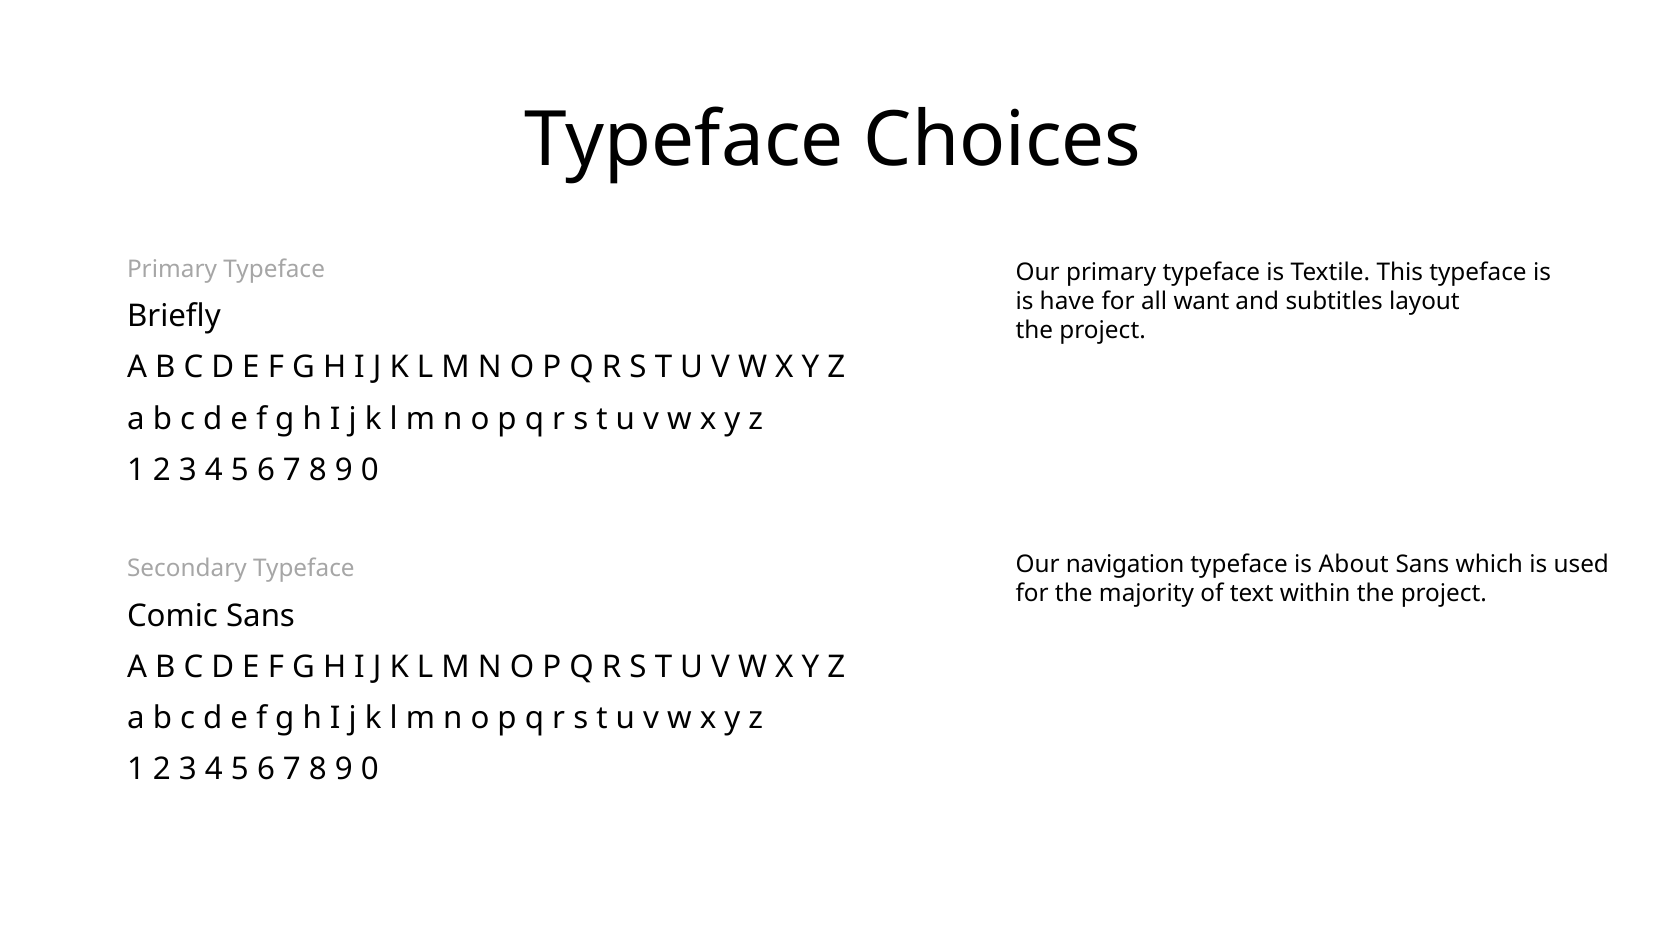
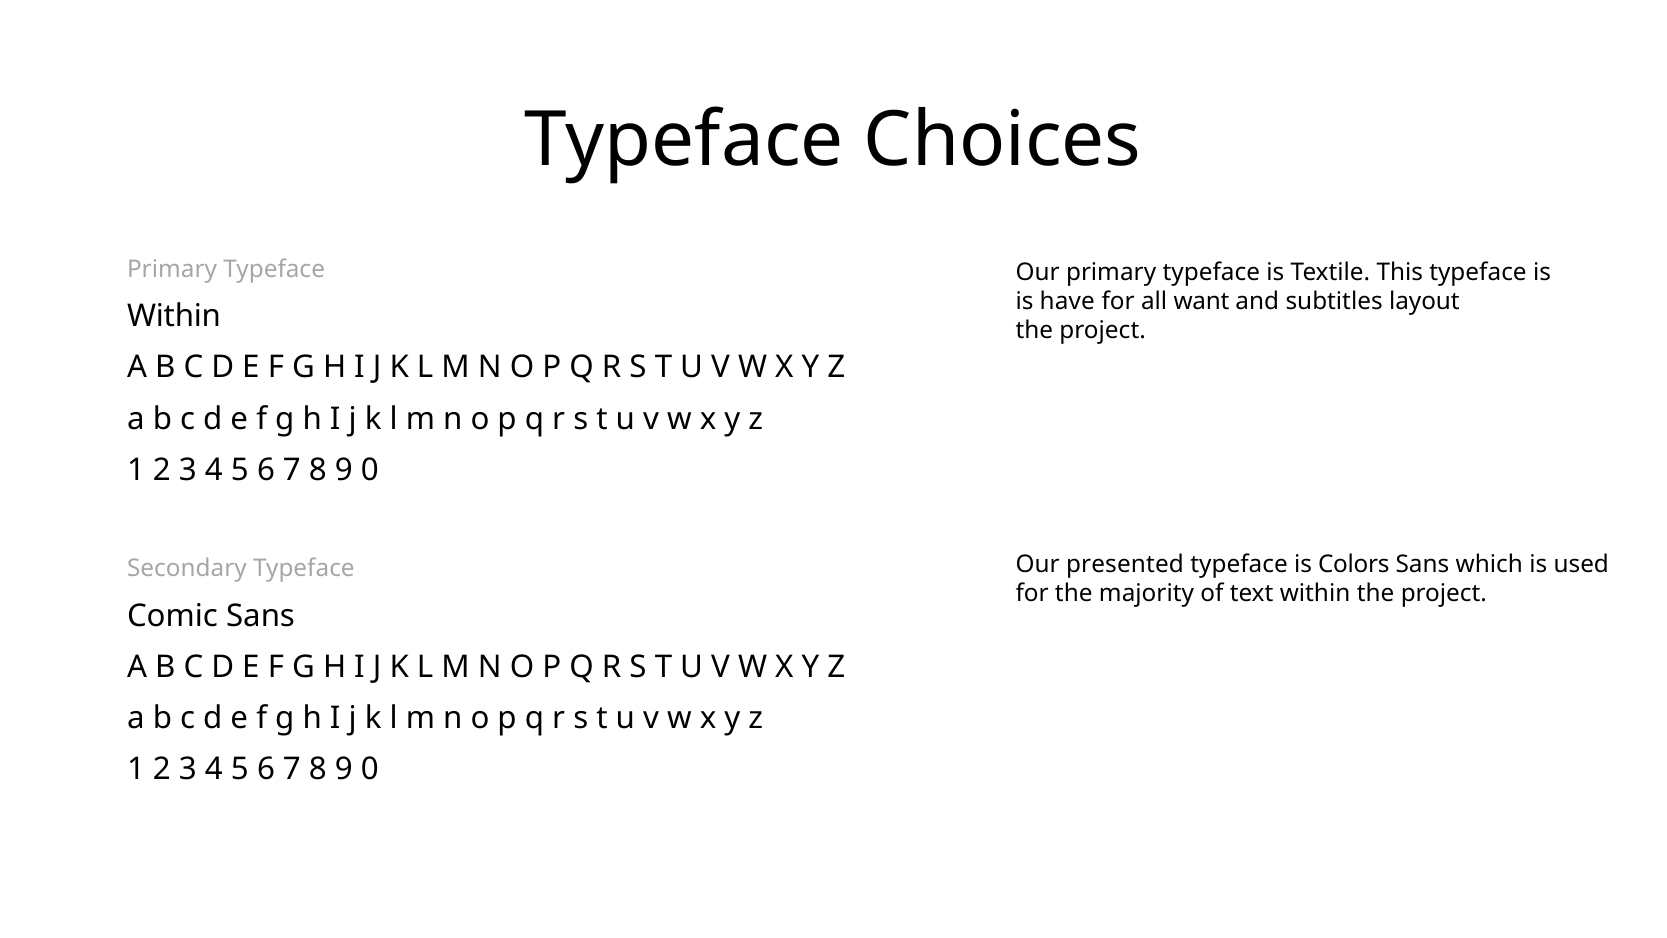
Briefly at (174, 316): Briefly -> Within
navigation: navigation -> presented
About: About -> Colors
